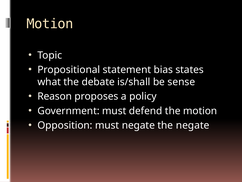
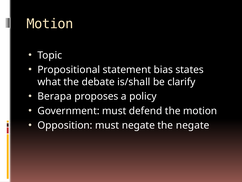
sense: sense -> clarify
Reason: Reason -> Berapa
